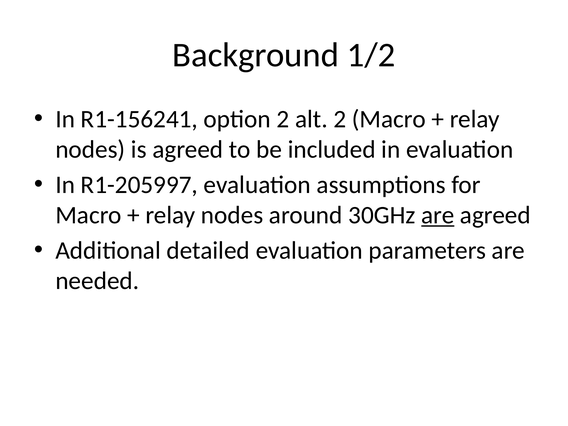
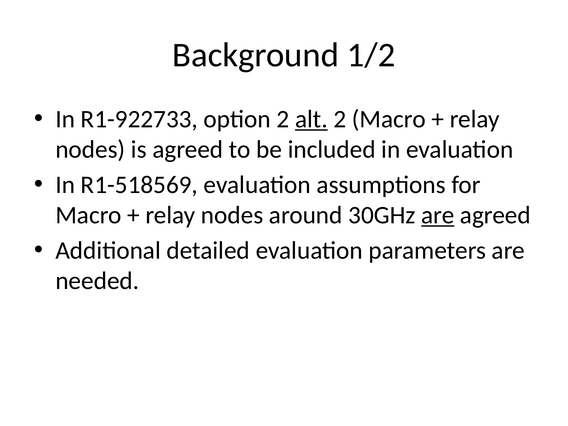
R1-156241: R1-156241 -> R1-922733
alt underline: none -> present
R1-205997: R1-205997 -> R1-518569
